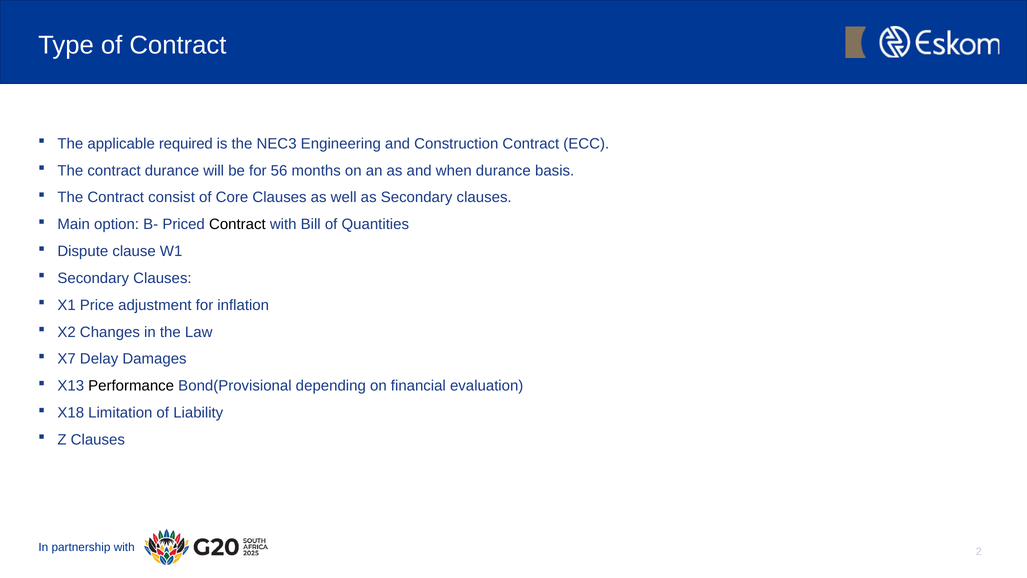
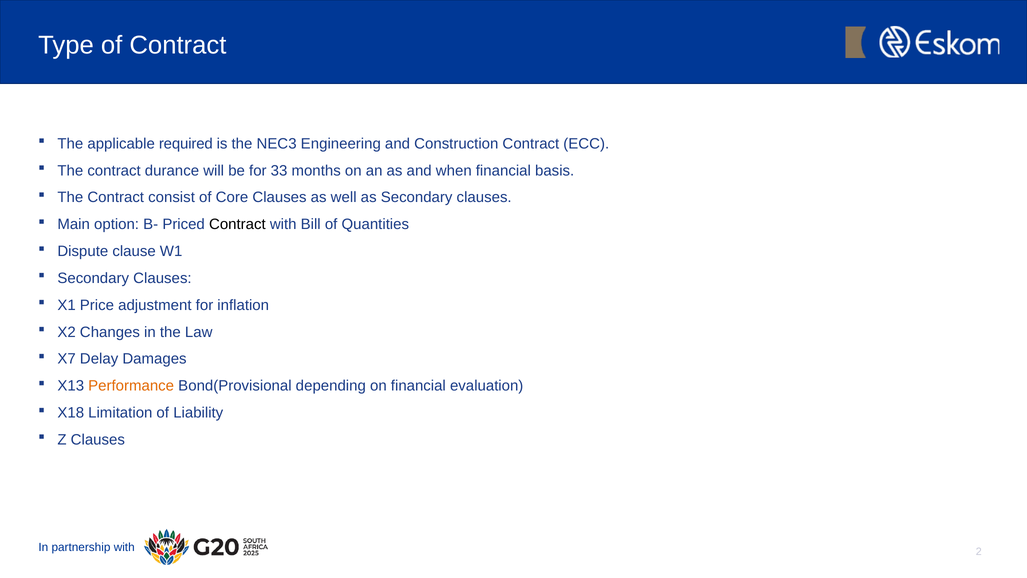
56: 56 -> 33
when durance: durance -> financial
Performance colour: black -> orange
